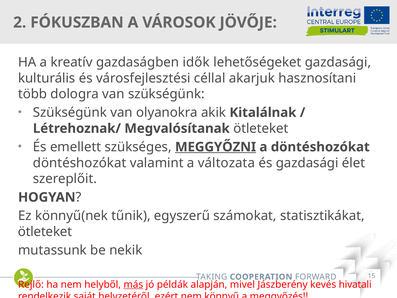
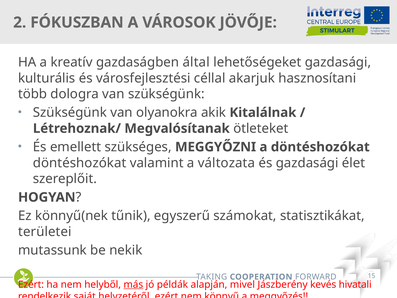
idők: idők -> által
MEGGYŐZNI underline: present -> none
ötleteket at (45, 232): ötleteket -> területei
Rejlő at (31, 284): Rejlő -> Ezért
